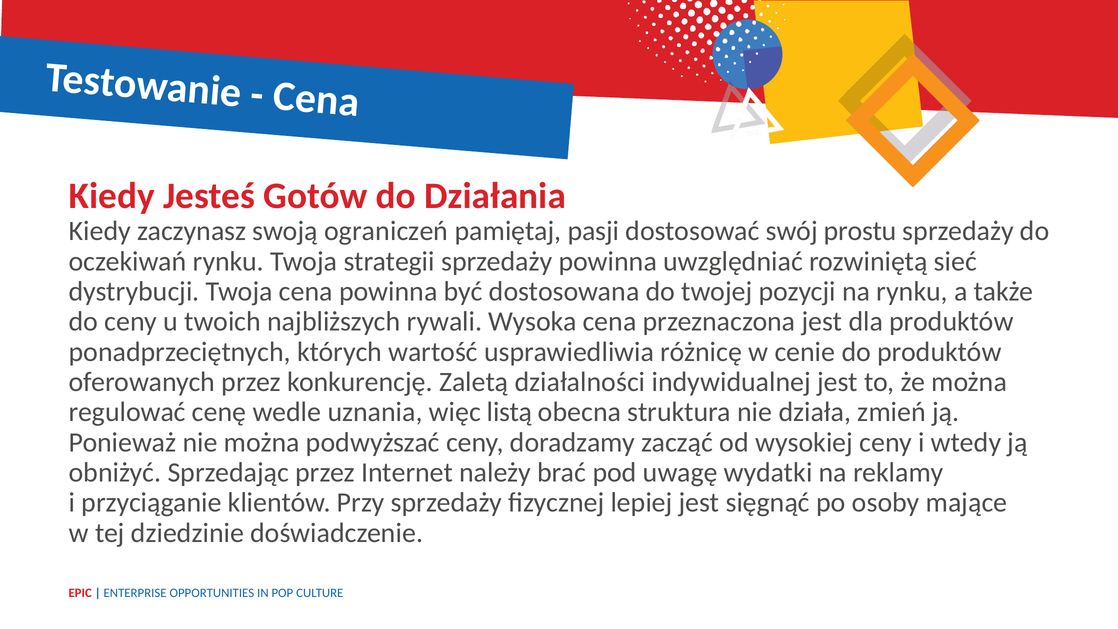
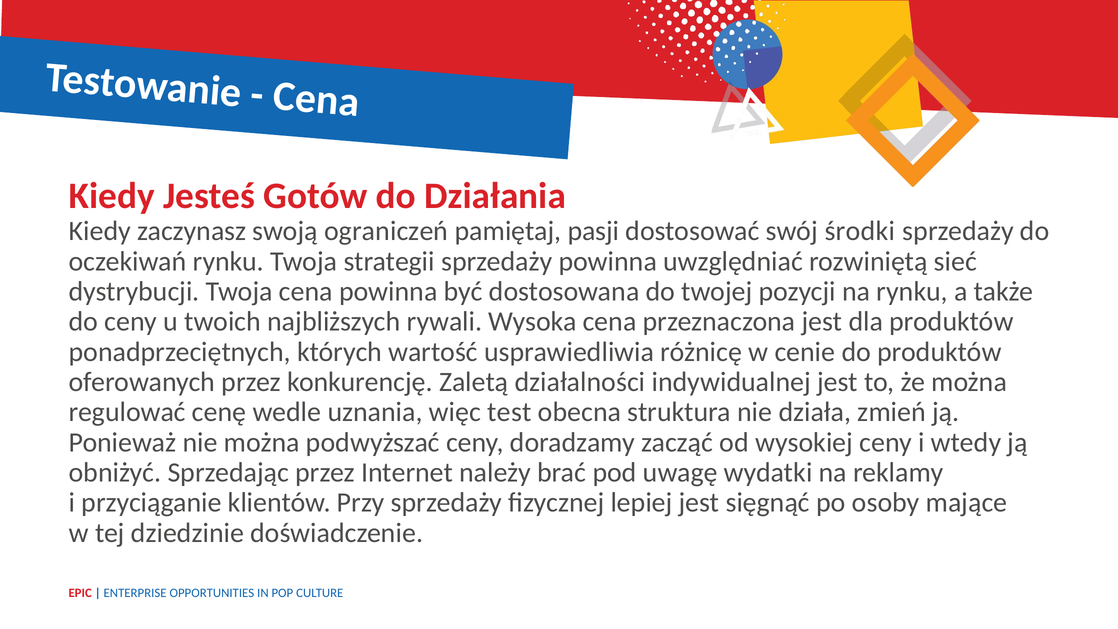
prostu: prostu -> środki
listą: listą -> test
